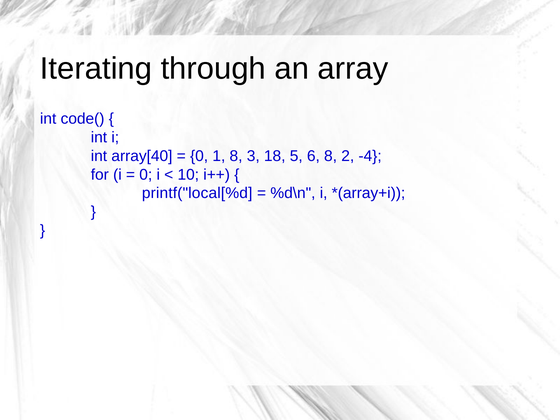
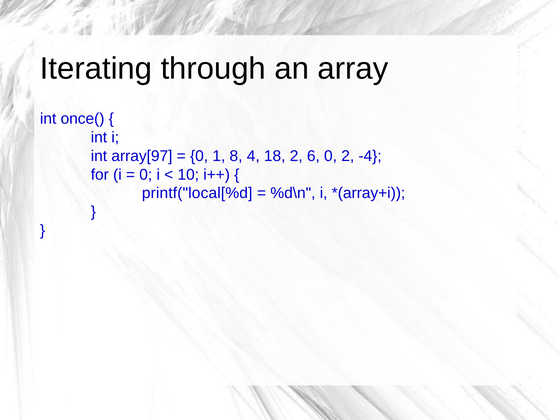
code(: code( -> once(
array[40: array[40 -> array[97
3: 3 -> 4
18 5: 5 -> 2
6 8: 8 -> 0
